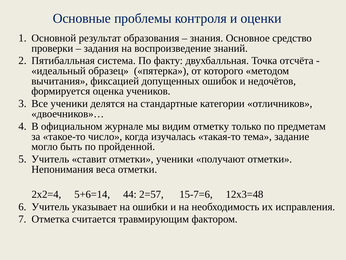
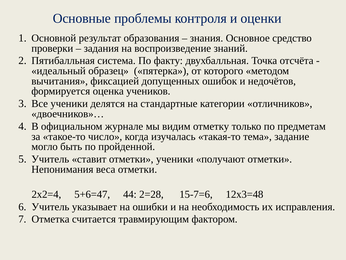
5+6=14: 5+6=14 -> 5+6=47
2=57: 2=57 -> 2=28
